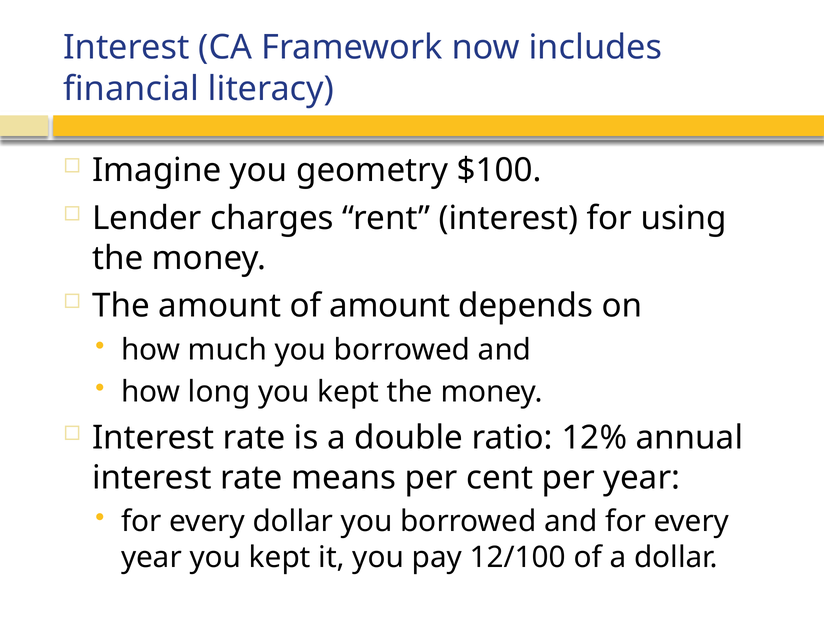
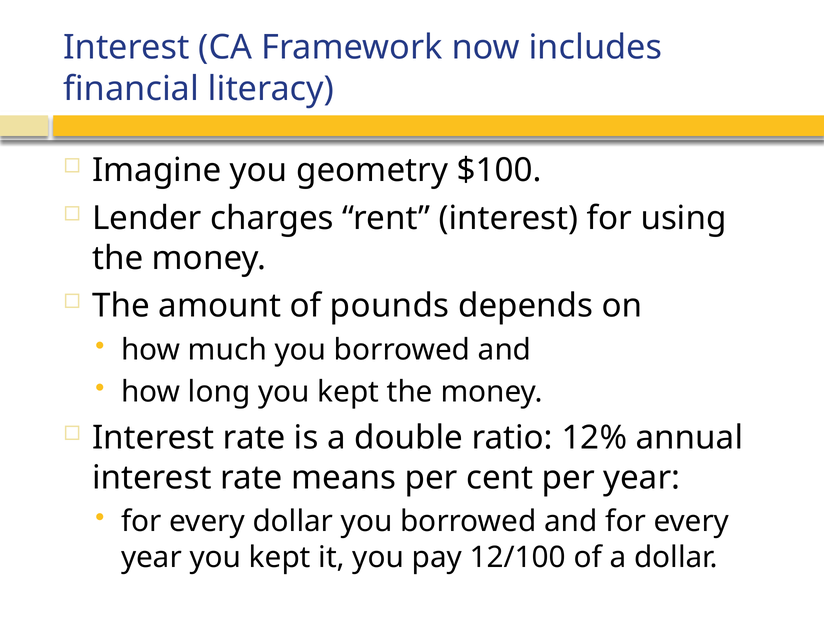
of amount: amount -> pounds
